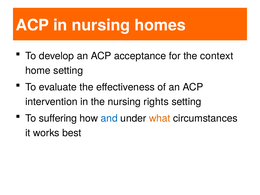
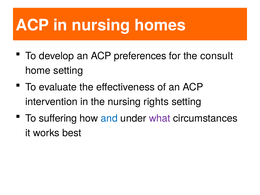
acceptance: acceptance -> preferences
context: context -> consult
what colour: orange -> purple
